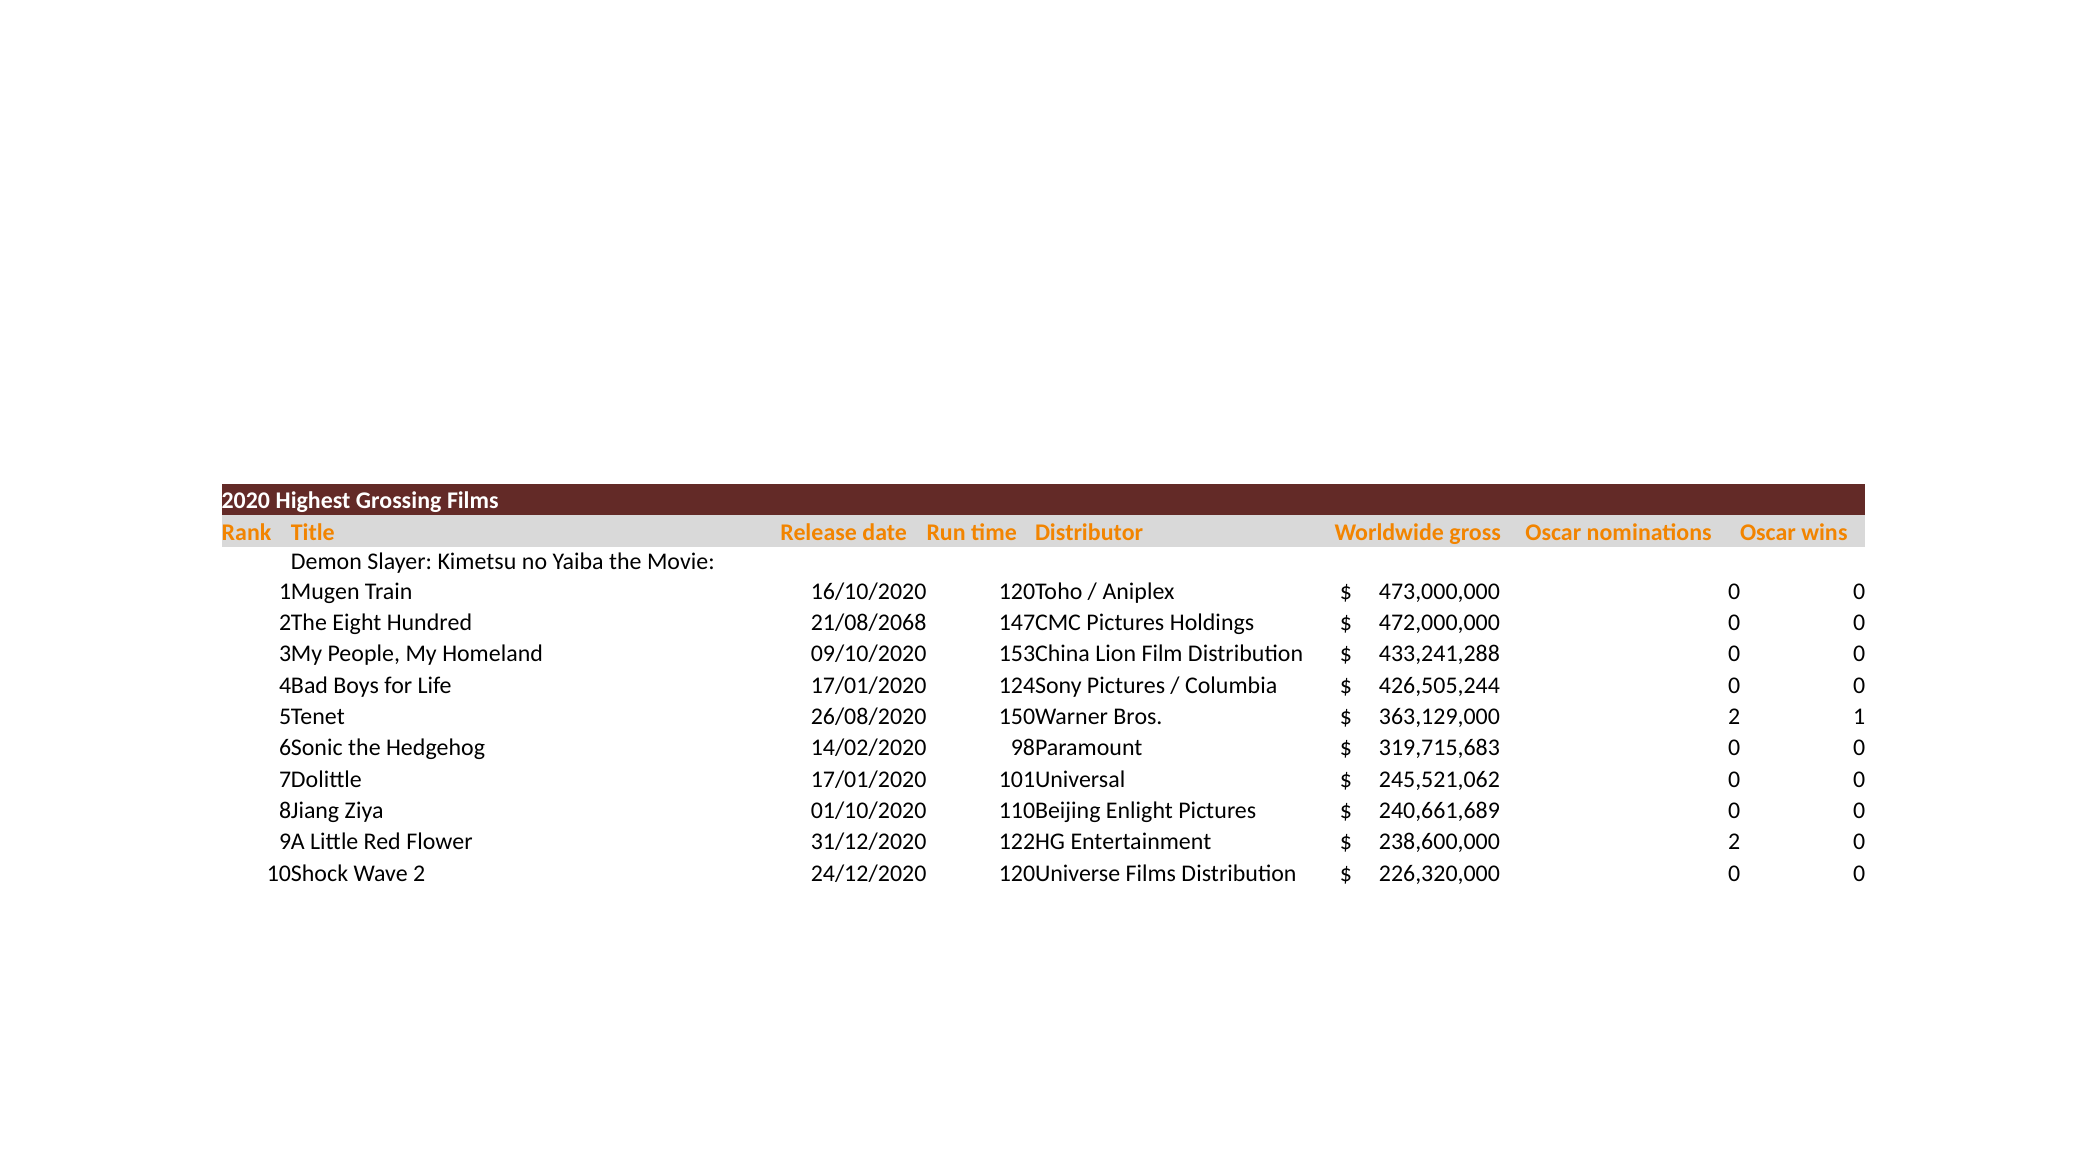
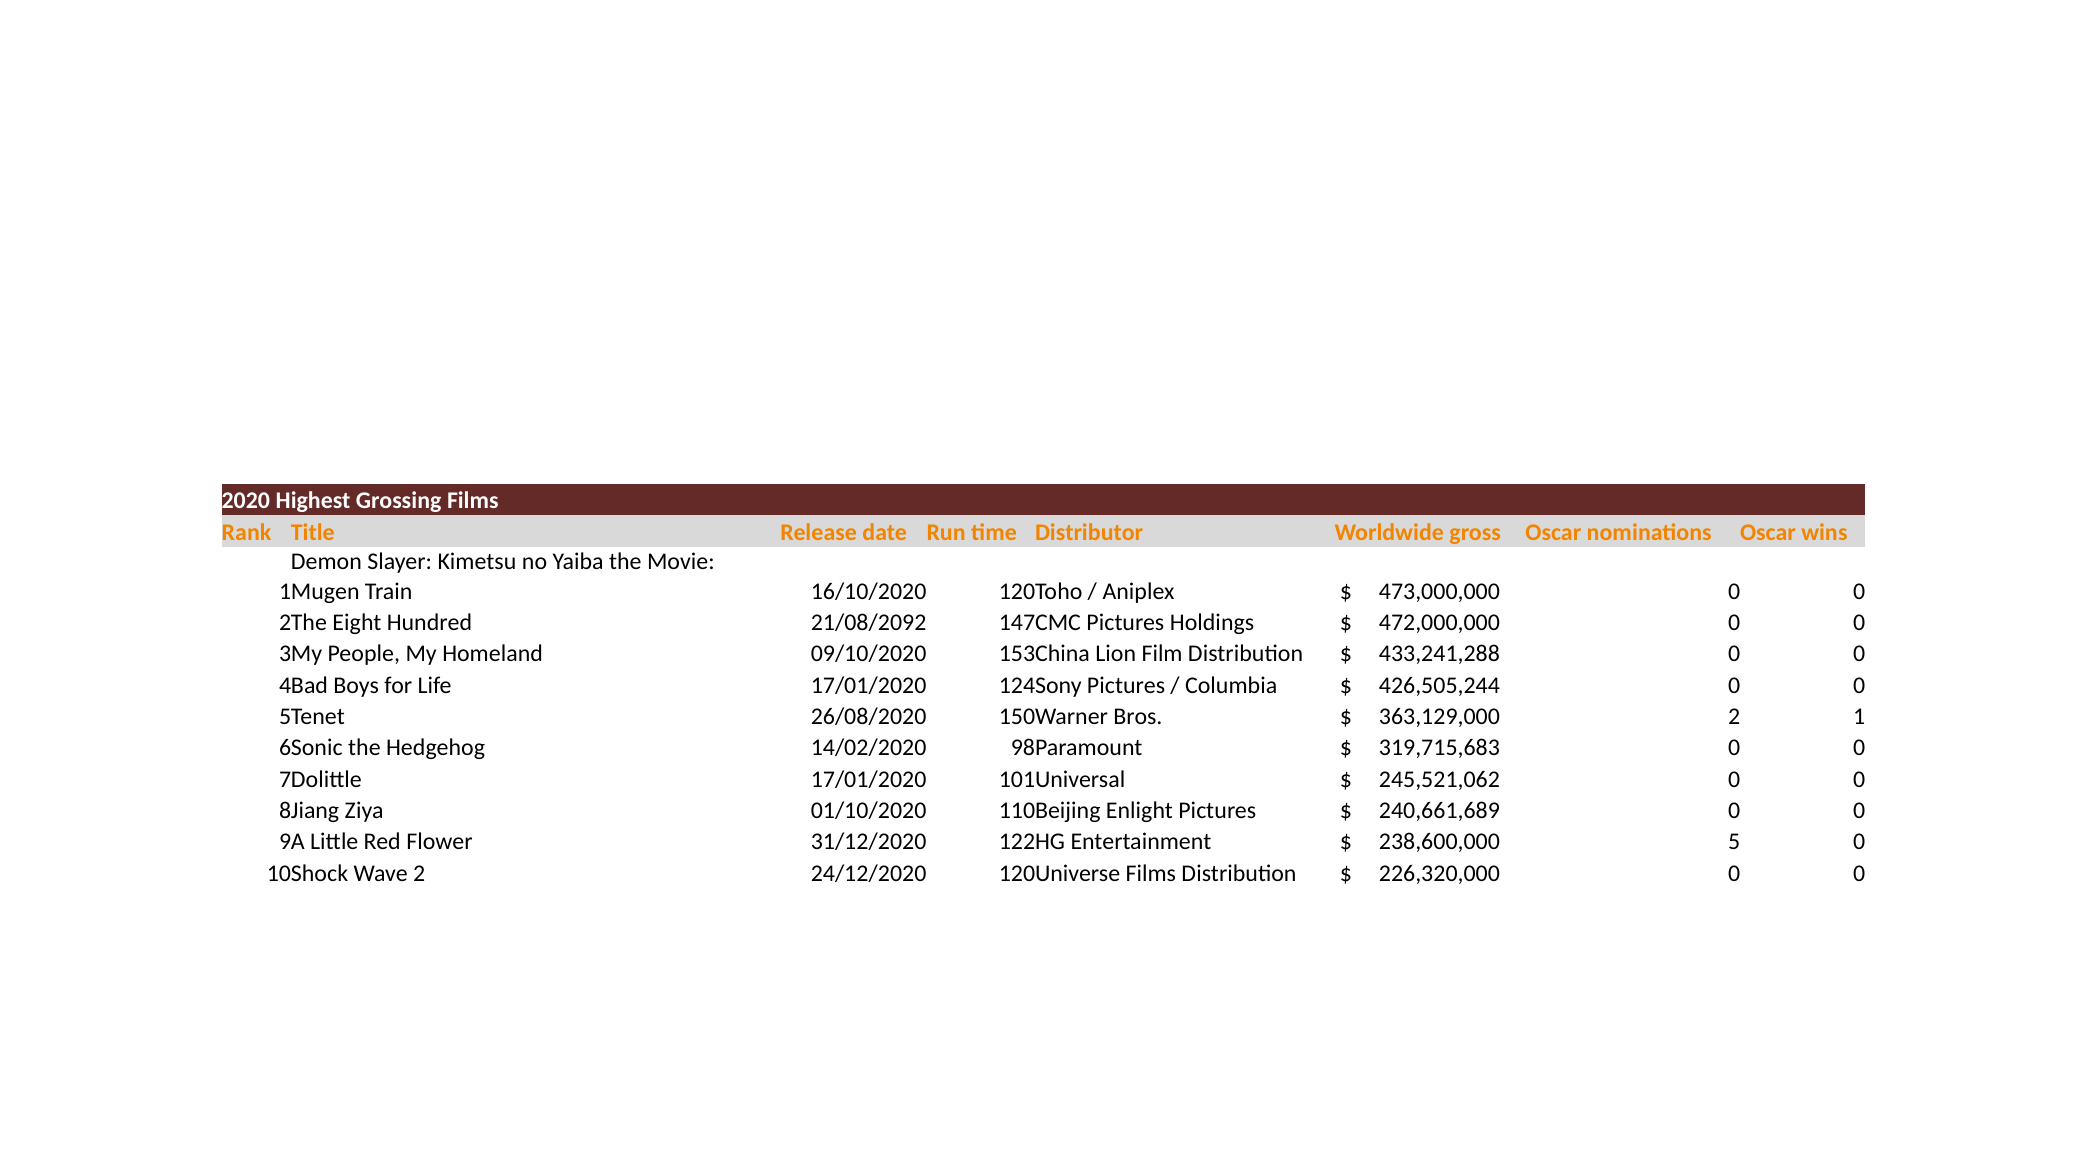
21/08/2068: 21/08/2068 -> 21/08/2092
238,600,000 2: 2 -> 5
